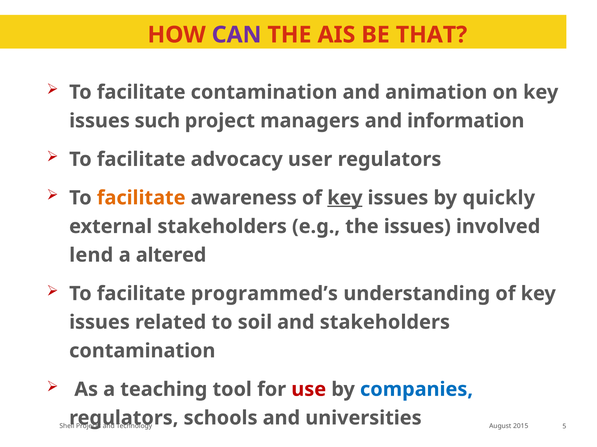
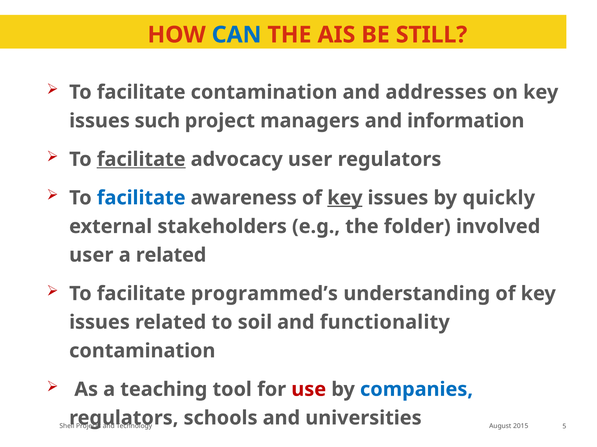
CAN colour: purple -> blue
THAT: THAT -> STILL
animation: animation -> addresses
facilitate at (141, 160) underline: none -> present
facilitate at (141, 198) colour: orange -> blue
the issues: issues -> folder
lend at (91, 255): lend -> user
a altered: altered -> related
and stakeholders: stakeholders -> functionality
